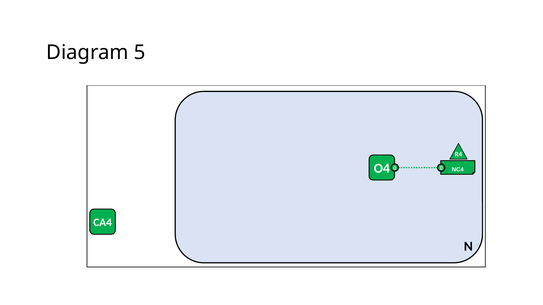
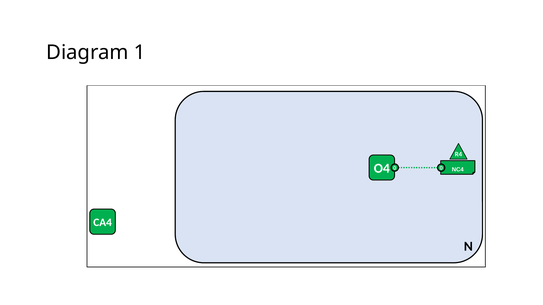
5: 5 -> 1
